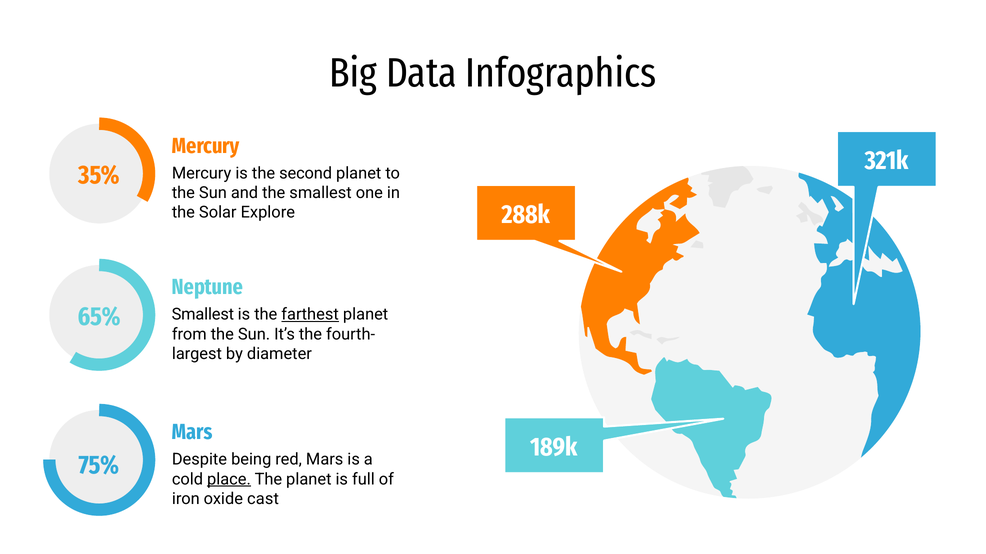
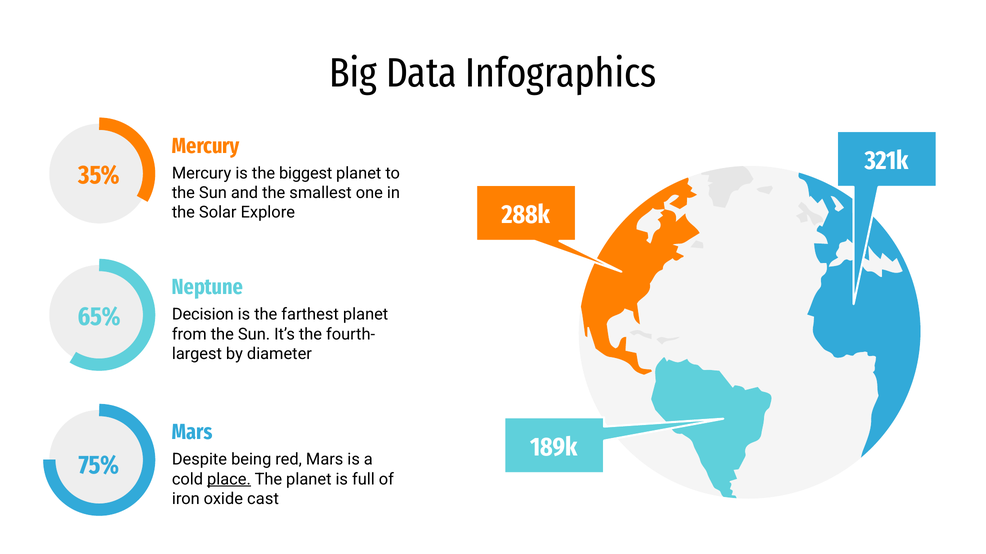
second: second -> biggest
Smallest at (203, 315): Smallest -> Decision
farthest underline: present -> none
